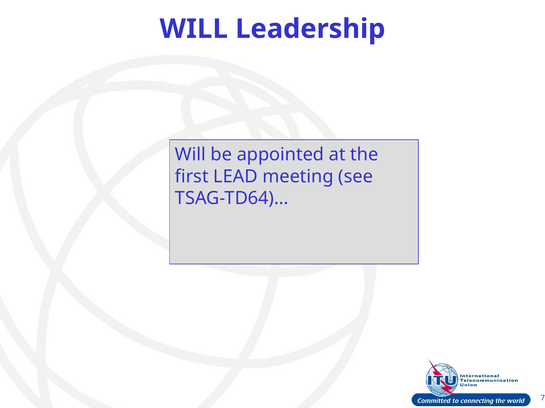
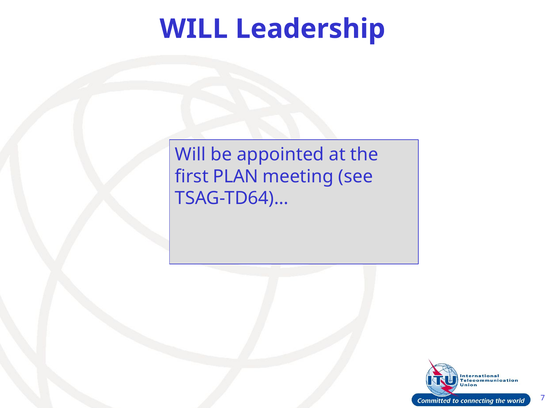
LEAD: LEAD -> PLAN
